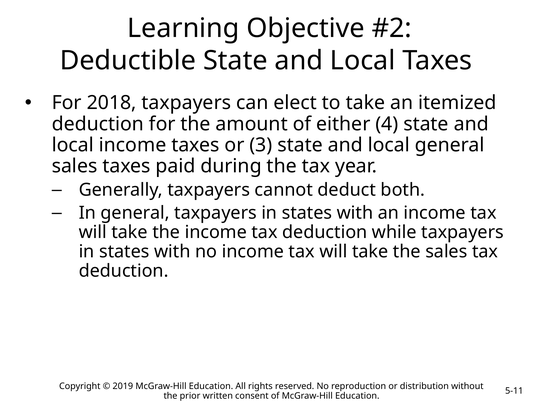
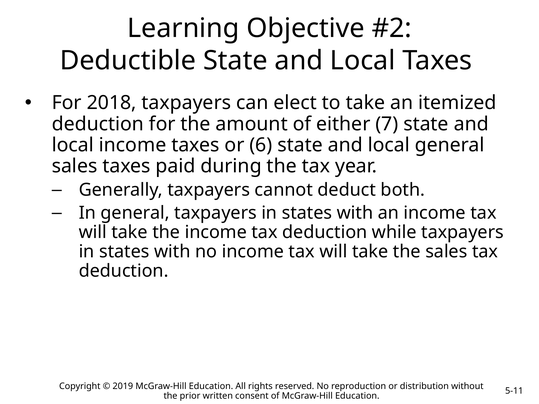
4: 4 -> 7
3: 3 -> 6
